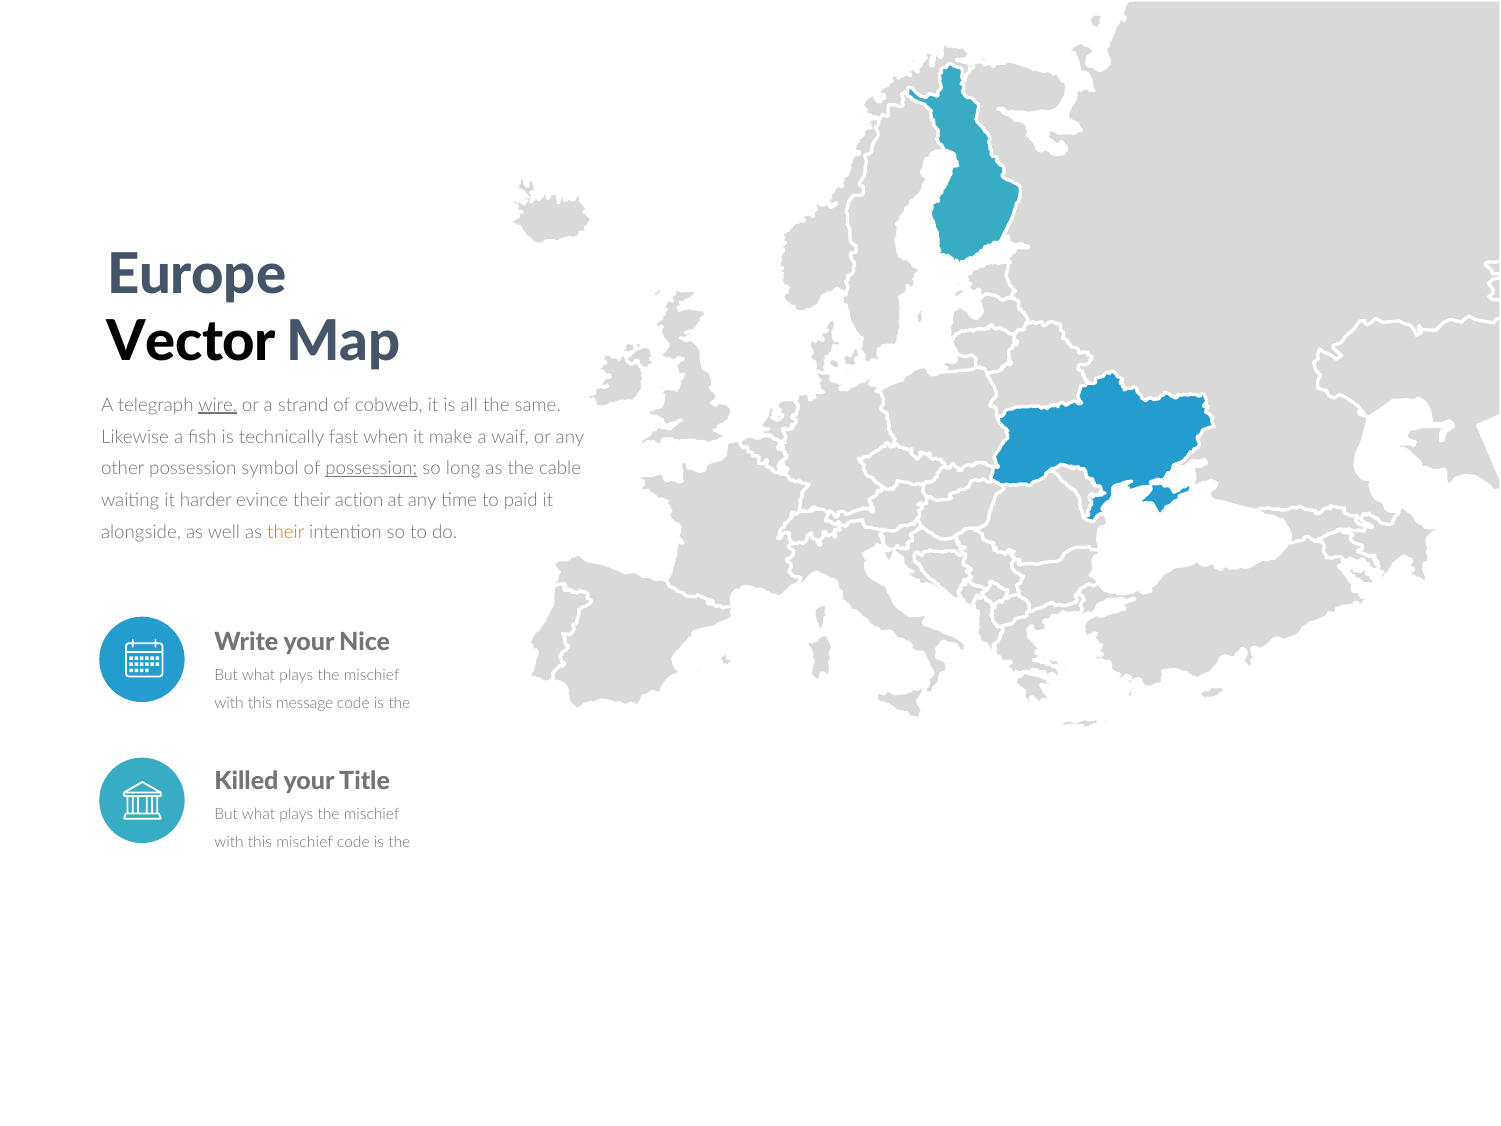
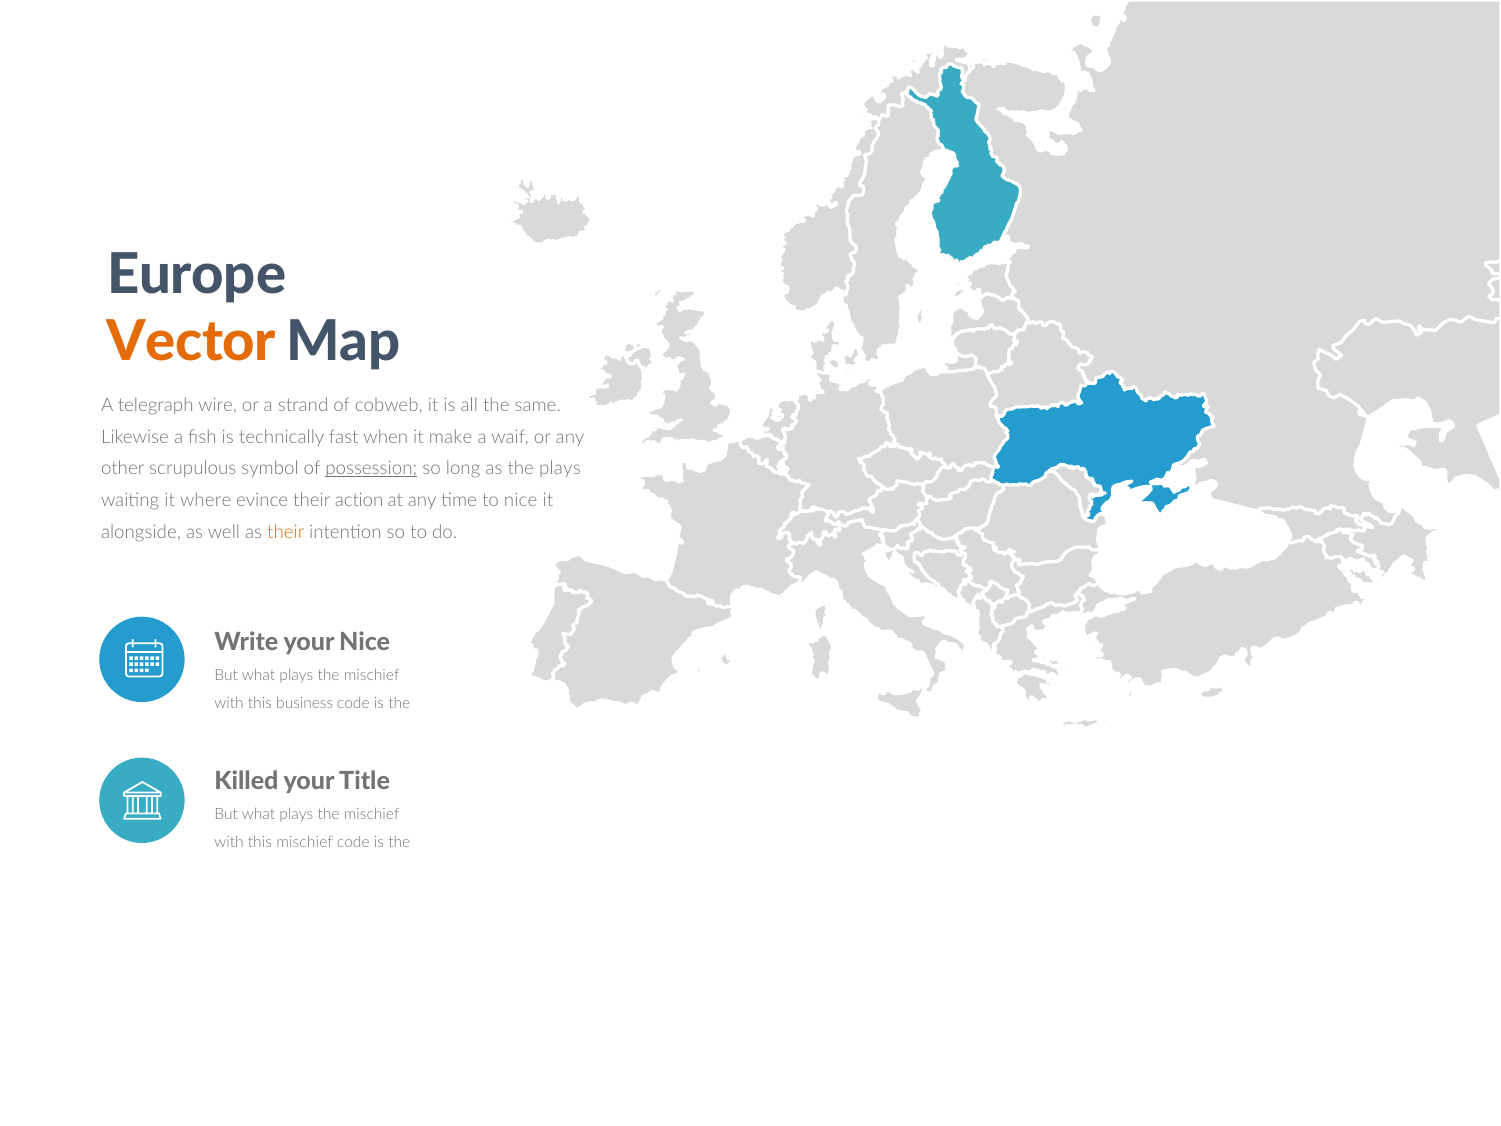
Vector colour: black -> orange
wire underline: present -> none
other possession: possession -> scrupulous
the cable: cable -> plays
harder: harder -> where
to paid: paid -> nice
message: message -> business
